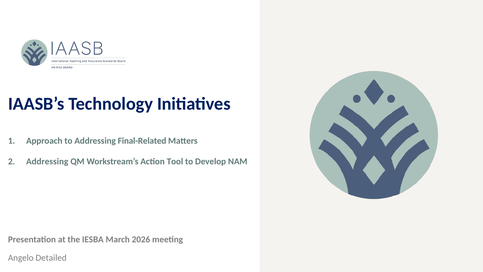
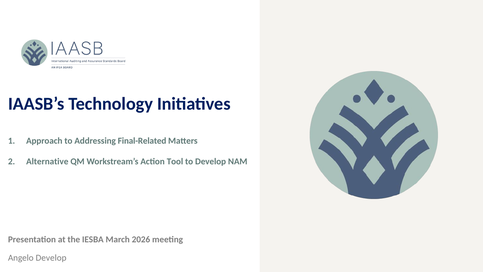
Addressing at (47, 161): Addressing -> Alternative
Angelo Detailed: Detailed -> Develop
